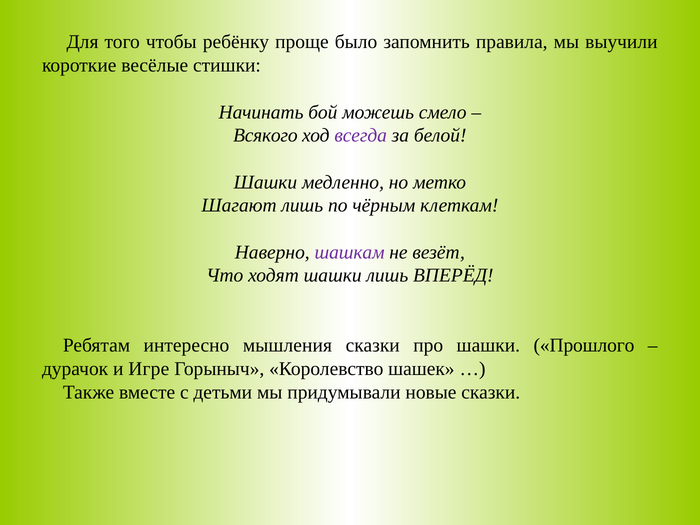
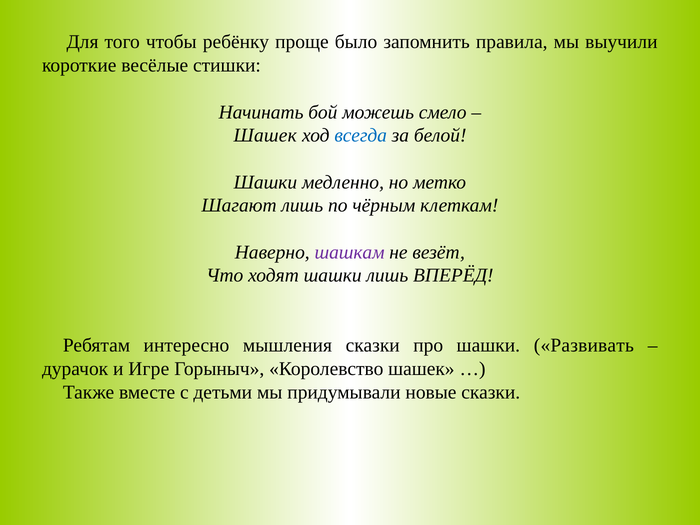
Всякого at (265, 135): Всякого -> Шашек
всегда colour: purple -> blue
Прошлого: Прошлого -> Развивать
